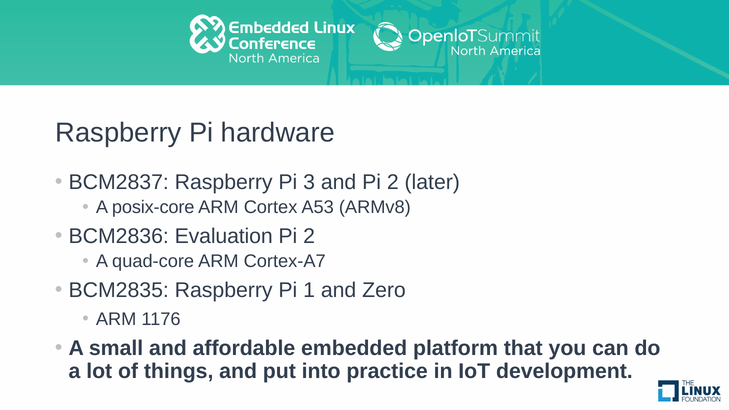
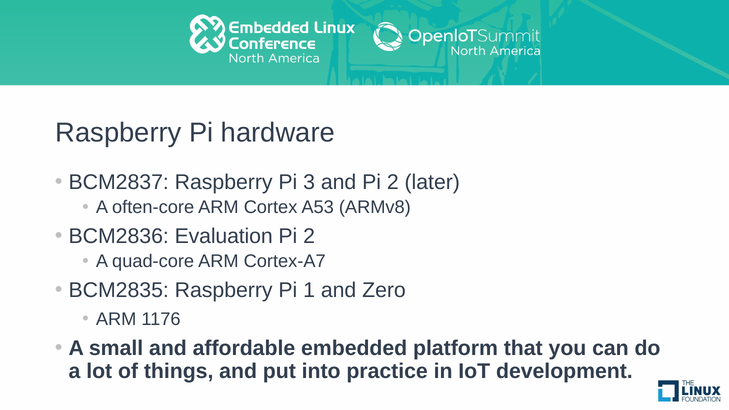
posix-core: posix-core -> often-core
